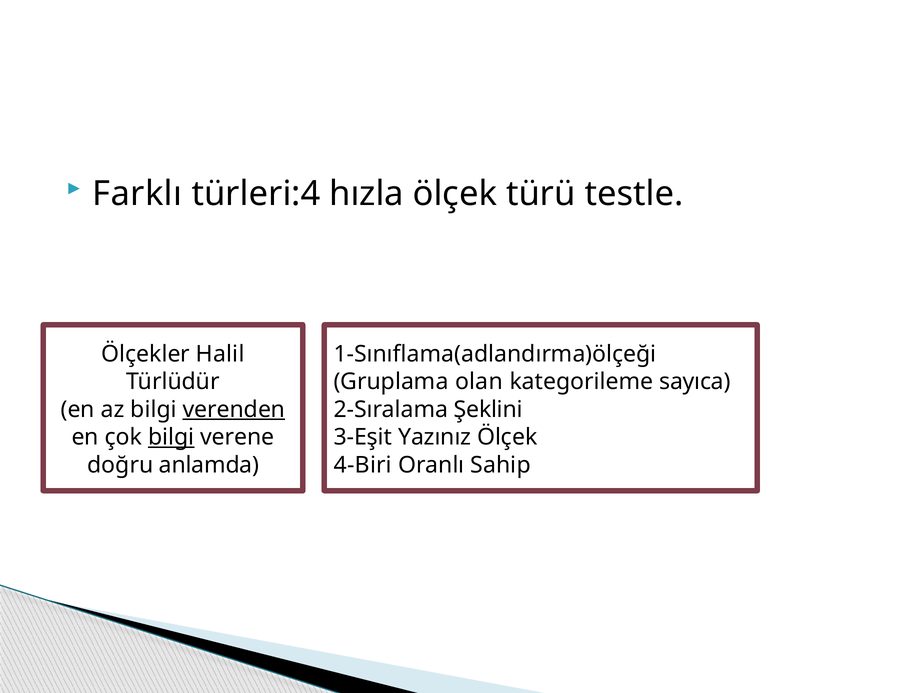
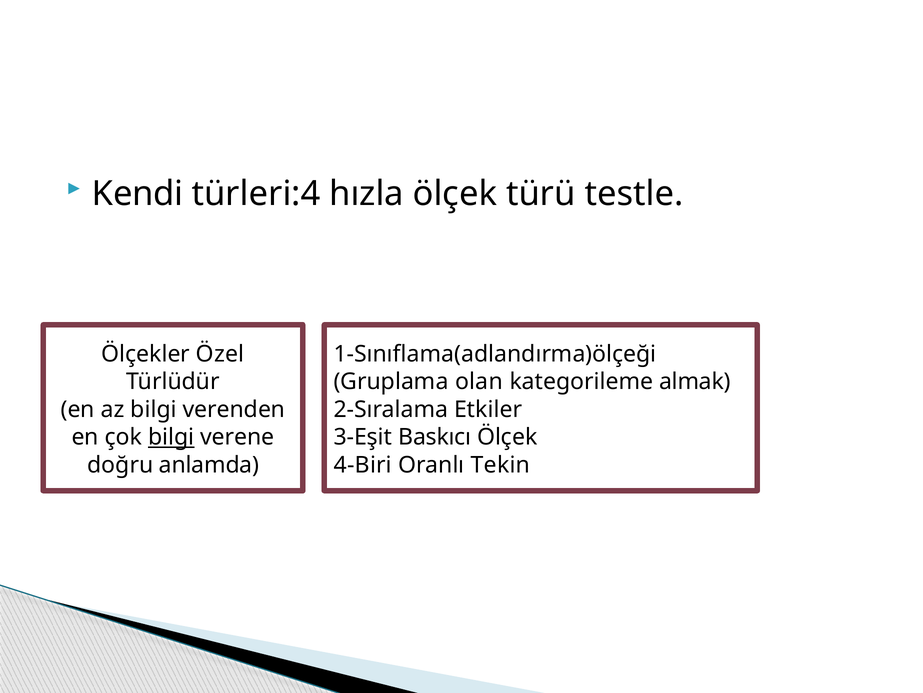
Farklı: Farklı -> Kendi
Halil: Halil -> Özel
sayıca: sayıca -> almak
verenden underline: present -> none
Şeklini: Şeklini -> Etkiler
Yazınız: Yazınız -> Baskıcı
Sahip: Sahip -> Tekin
